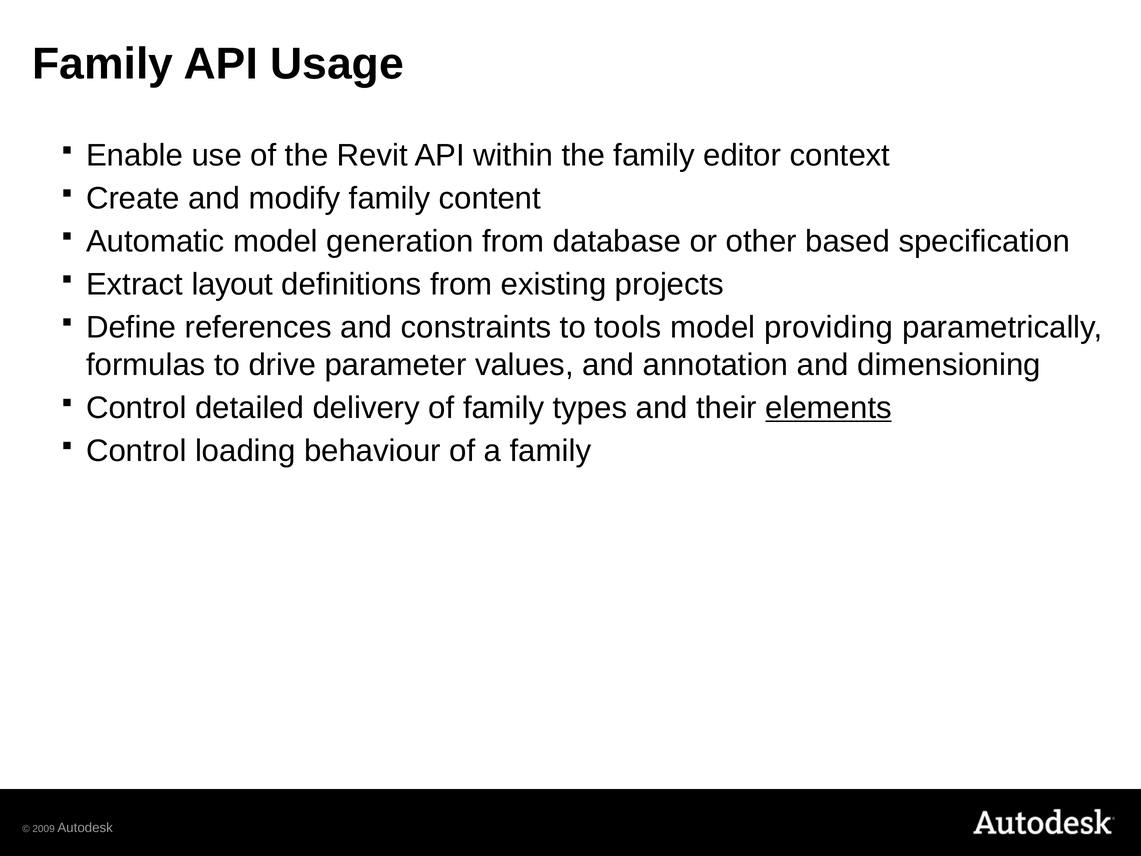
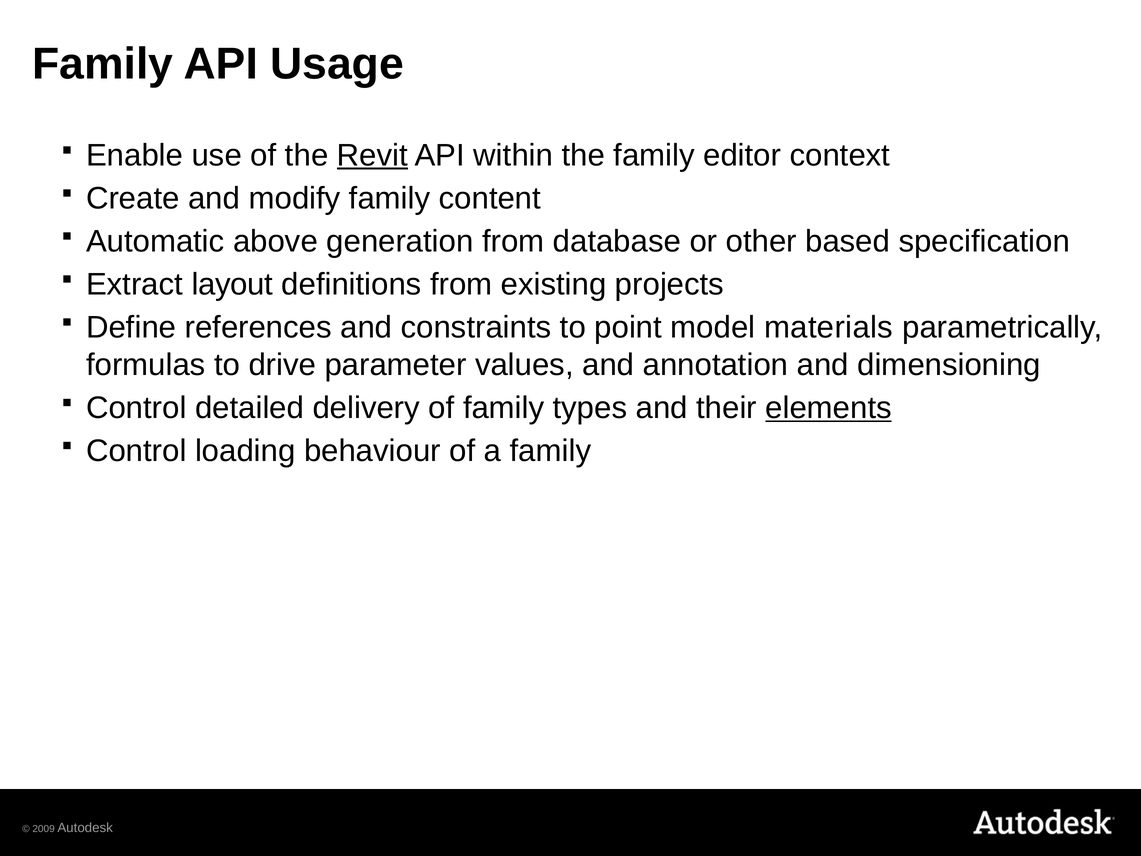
Revit underline: none -> present
Automatic model: model -> above
tools: tools -> point
providing: providing -> materials
